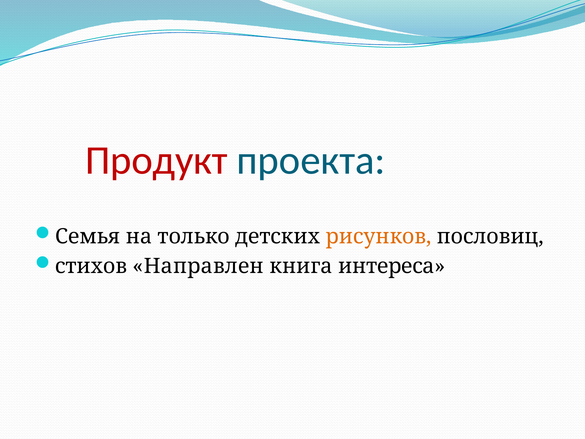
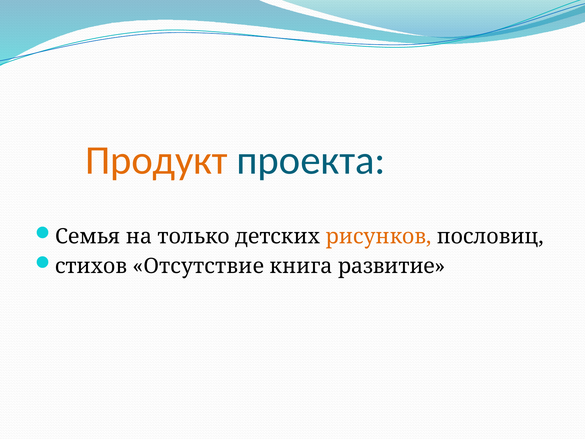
Продукт colour: red -> orange
Направлен: Направлен -> Отсутствие
интереса: интереса -> развитие
